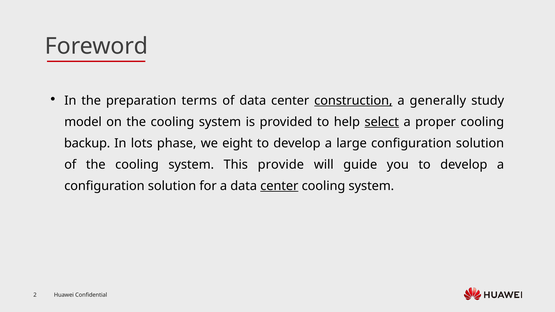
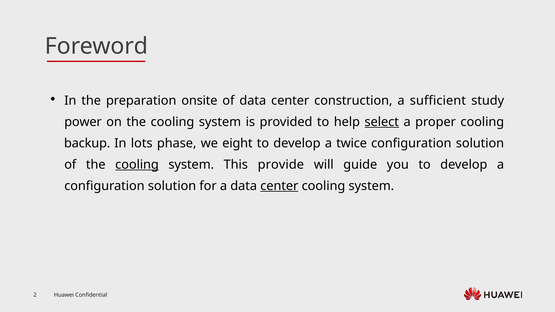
terms: terms -> onsite
construction underline: present -> none
generally: generally -> sufficient
model: model -> power
large: large -> twice
cooling at (137, 165) underline: none -> present
